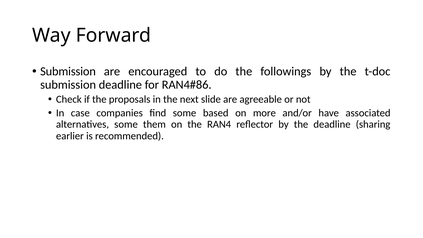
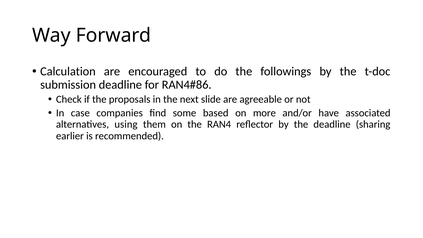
Submission at (68, 71): Submission -> Calculation
alternatives some: some -> using
